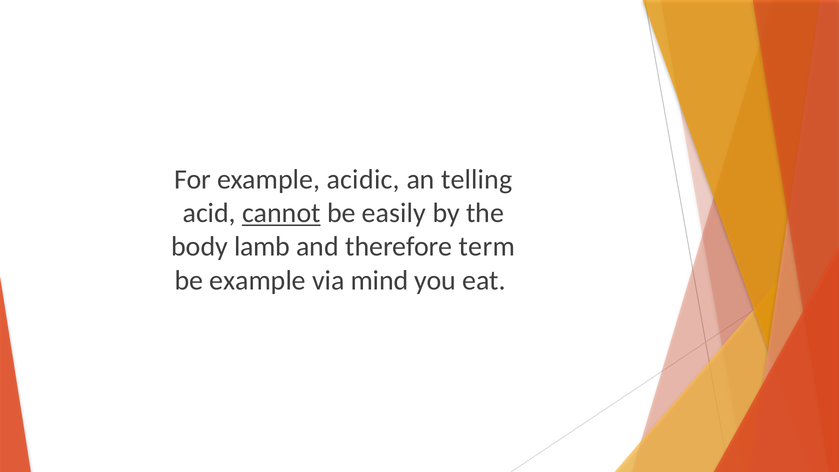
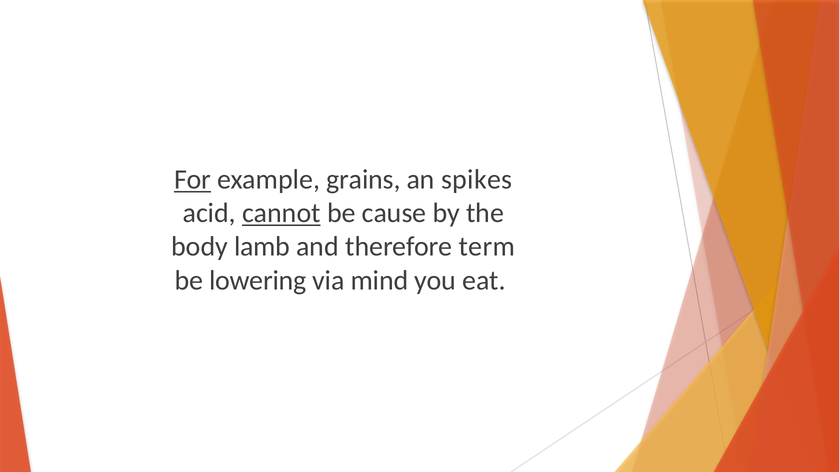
For underline: none -> present
acidic: acidic -> grains
telling: telling -> spikes
easily: easily -> cause
be example: example -> lowering
